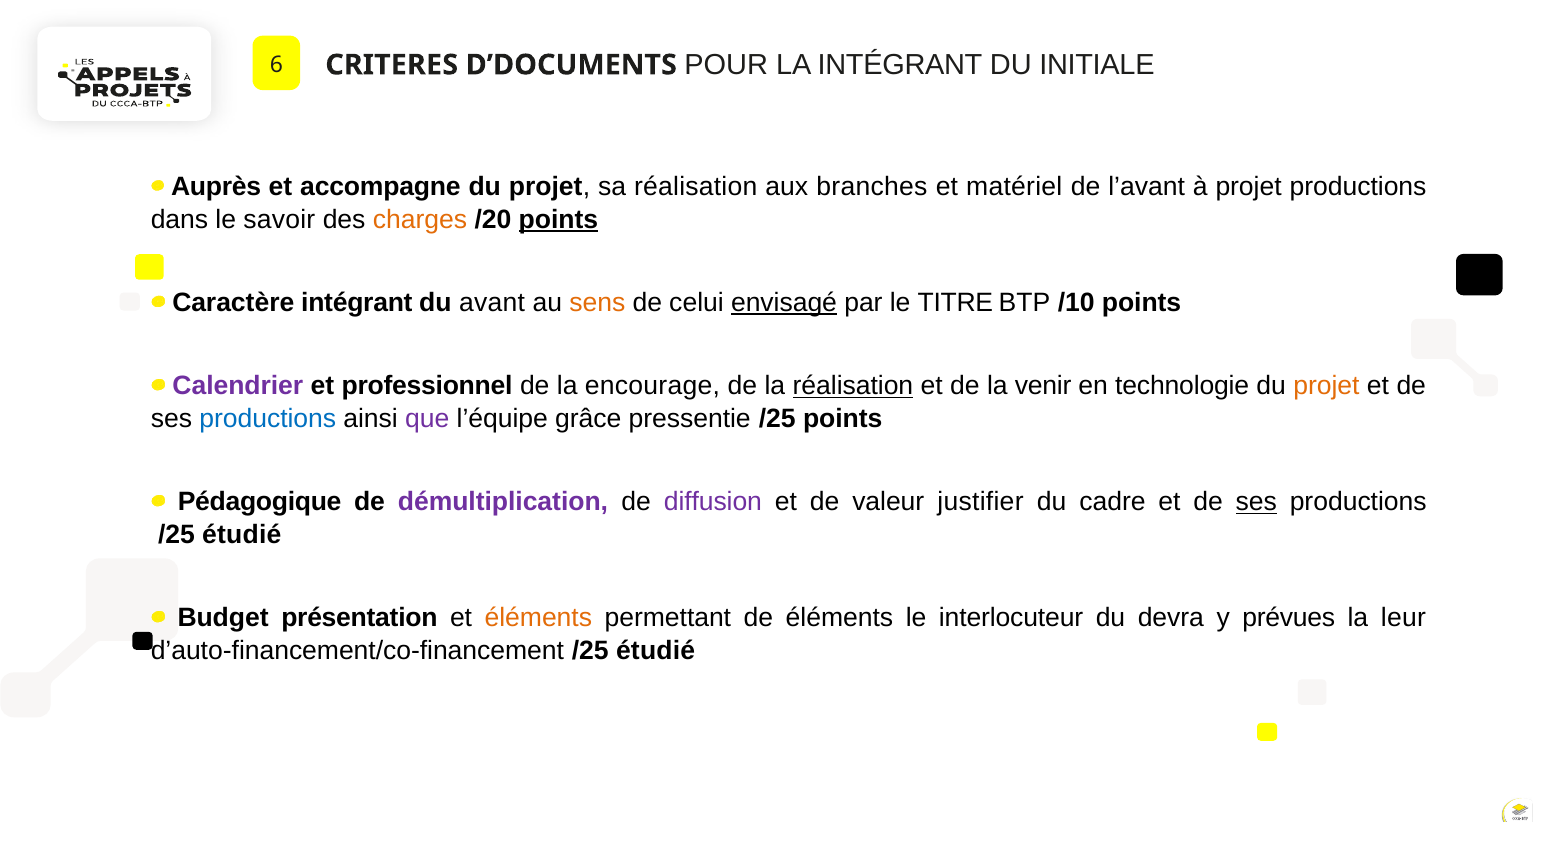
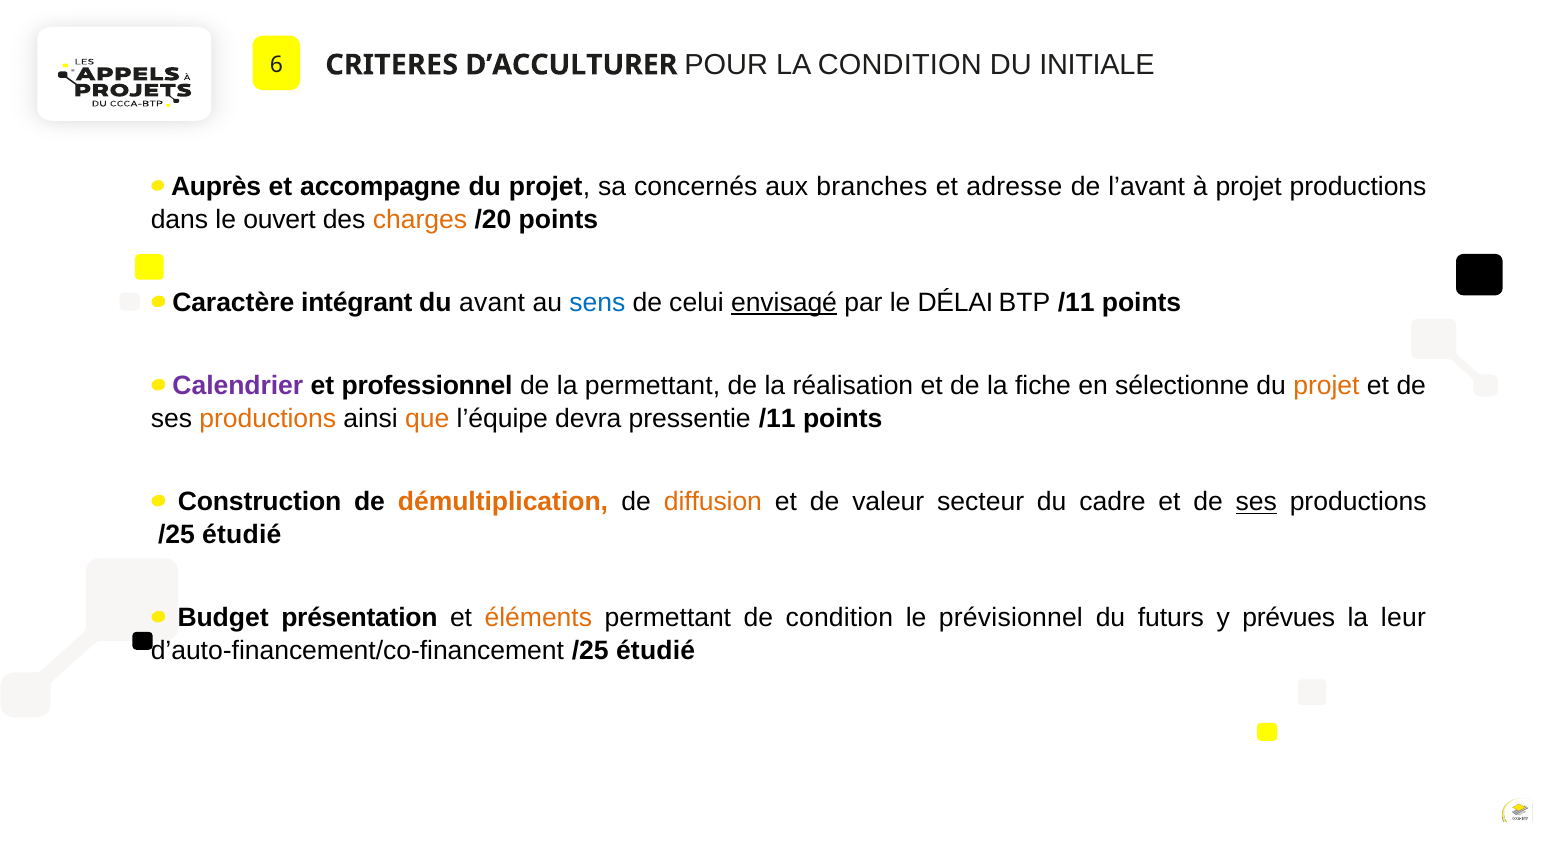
D’DOCUMENTS: D’DOCUMENTS -> D’ACCULTURER
LA INTÉGRANT: INTÉGRANT -> CONDITION
sa réalisation: réalisation -> concernés
matériel: matériel -> adresse
savoir: savoir -> ouvert
points at (558, 220) underline: present -> none
sens colour: orange -> blue
TITRE: TITRE -> DÉLAI
BTP /10: /10 -> /11
la encourage: encourage -> permettant
réalisation at (853, 386) underline: present -> none
venir: venir -> fiche
technologie: technologie -> sélectionne
productions at (268, 419) colour: blue -> orange
que colour: purple -> orange
grâce: grâce -> devra
pressentie /25: /25 -> /11
Pédagogique: Pédagogique -> Construction
démultiplication colour: purple -> orange
diffusion colour: purple -> orange
justifier: justifier -> secteur
de éléments: éléments -> condition
interlocuteur: interlocuteur -> prévisionnel
devra: devra -> futurs
